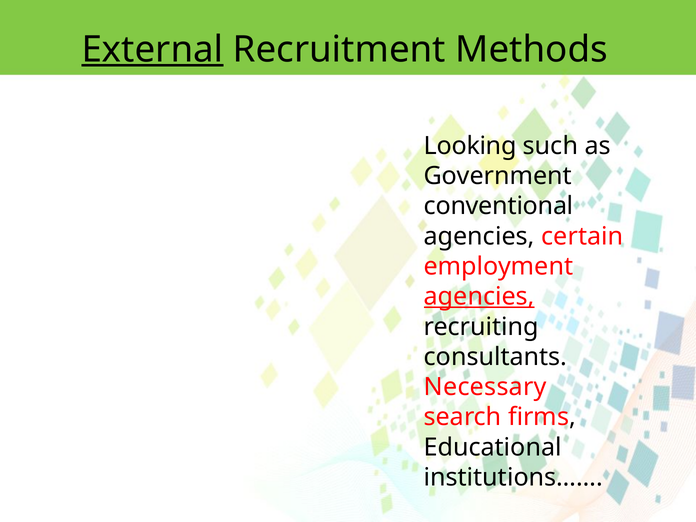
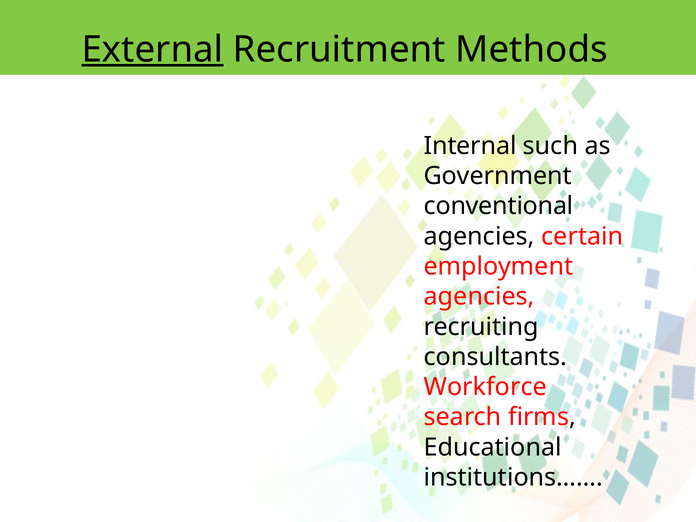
Looking: Looking -> Internal
agencies at (479, 297) underline: present -> none
Necessary: Necessary -> Workforce
